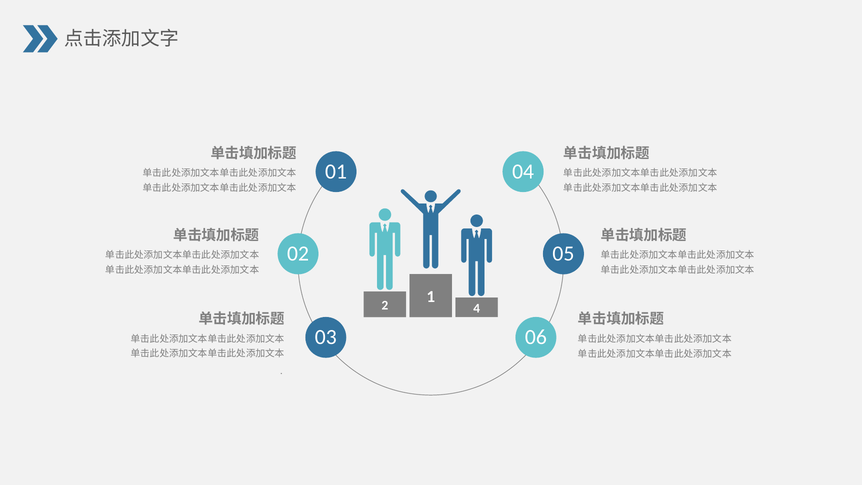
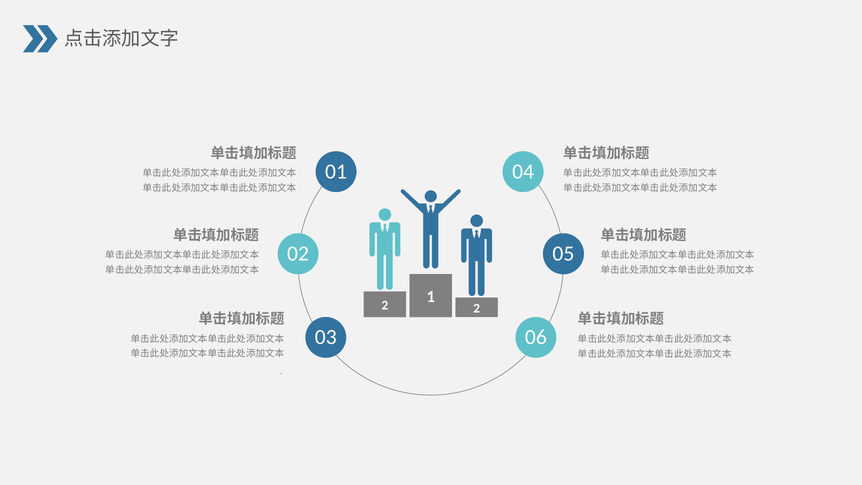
2 4: 4 -> 2
